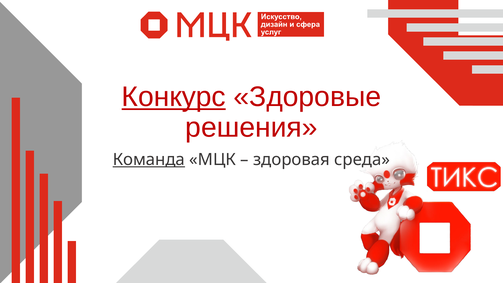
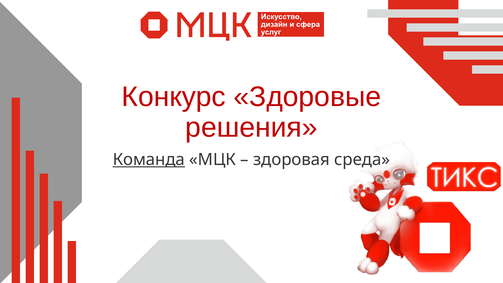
Конкурс underline: present -> none
